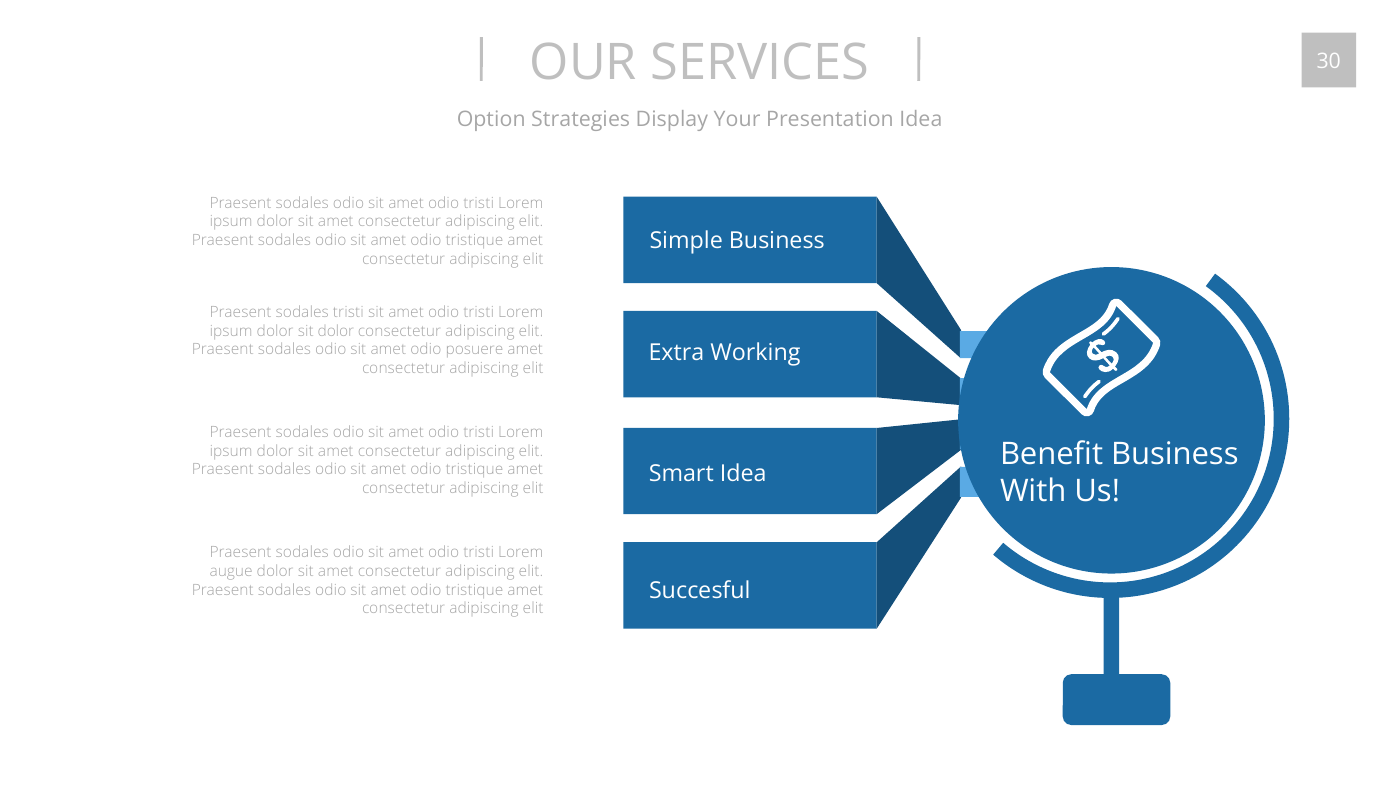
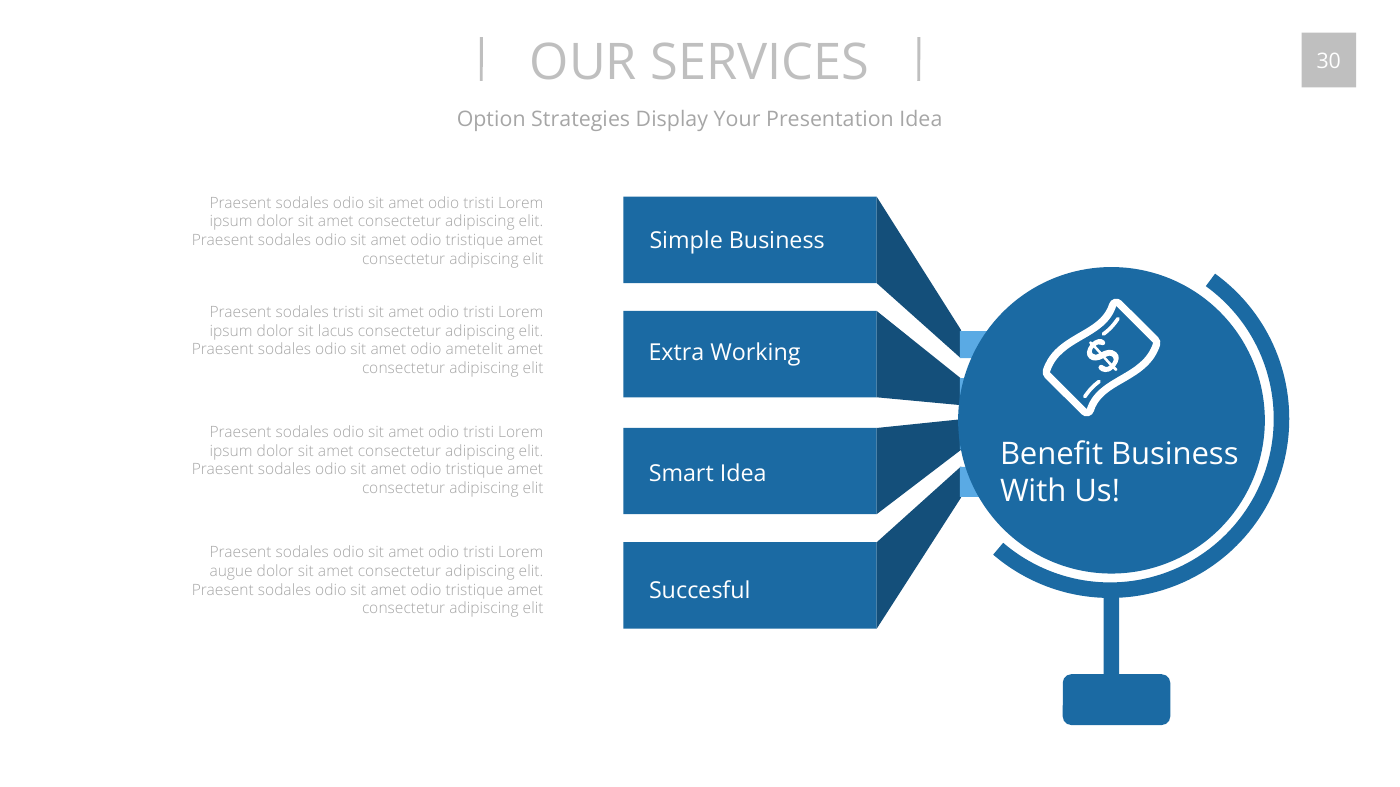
sit dolor: dolor -> lacus
posuere: posuere -> ametelit
